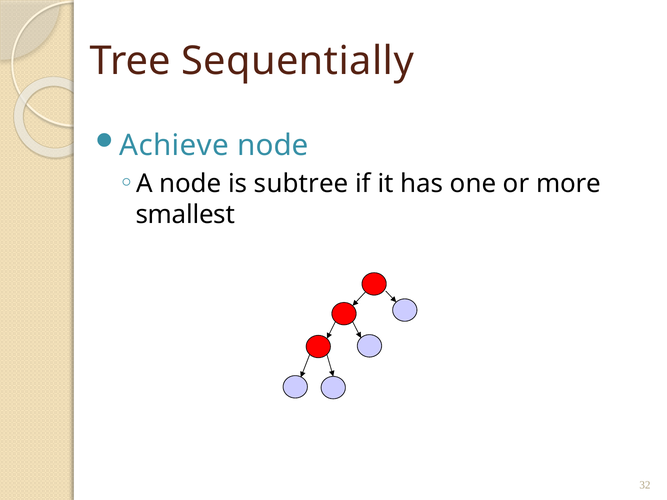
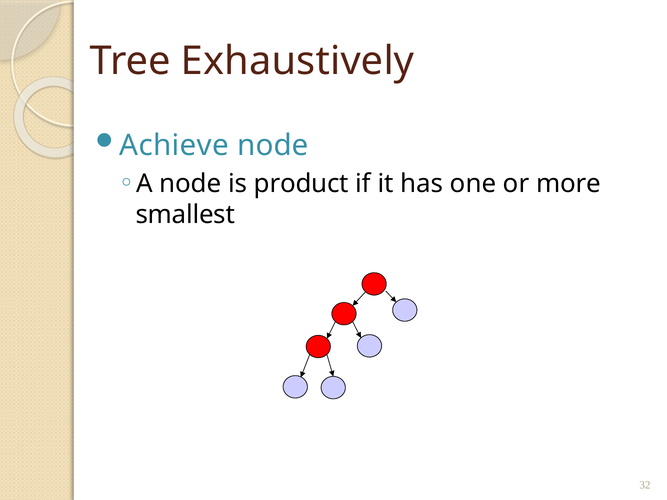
Sequentially: Sequentially -> Exhaustively
subtree: subtree -> product
